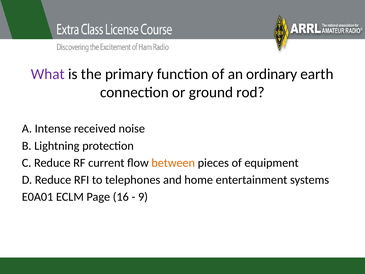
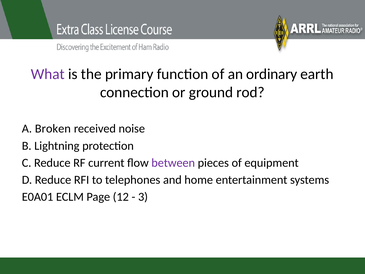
Intense: Intense -> Broken
between colour: orange -> purple
16: 16 -> 12
9: 9 -> 3
